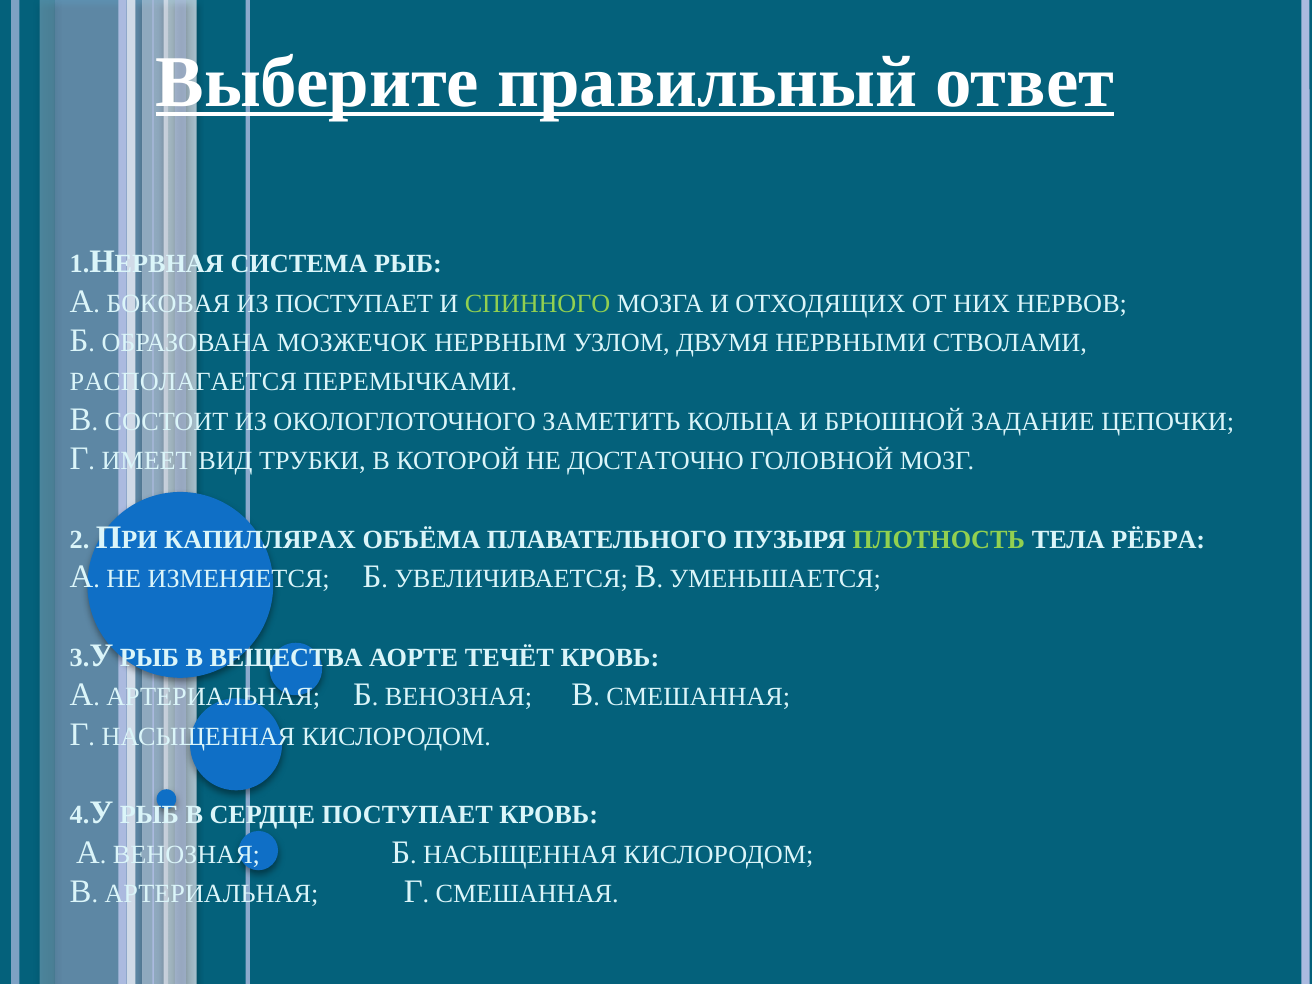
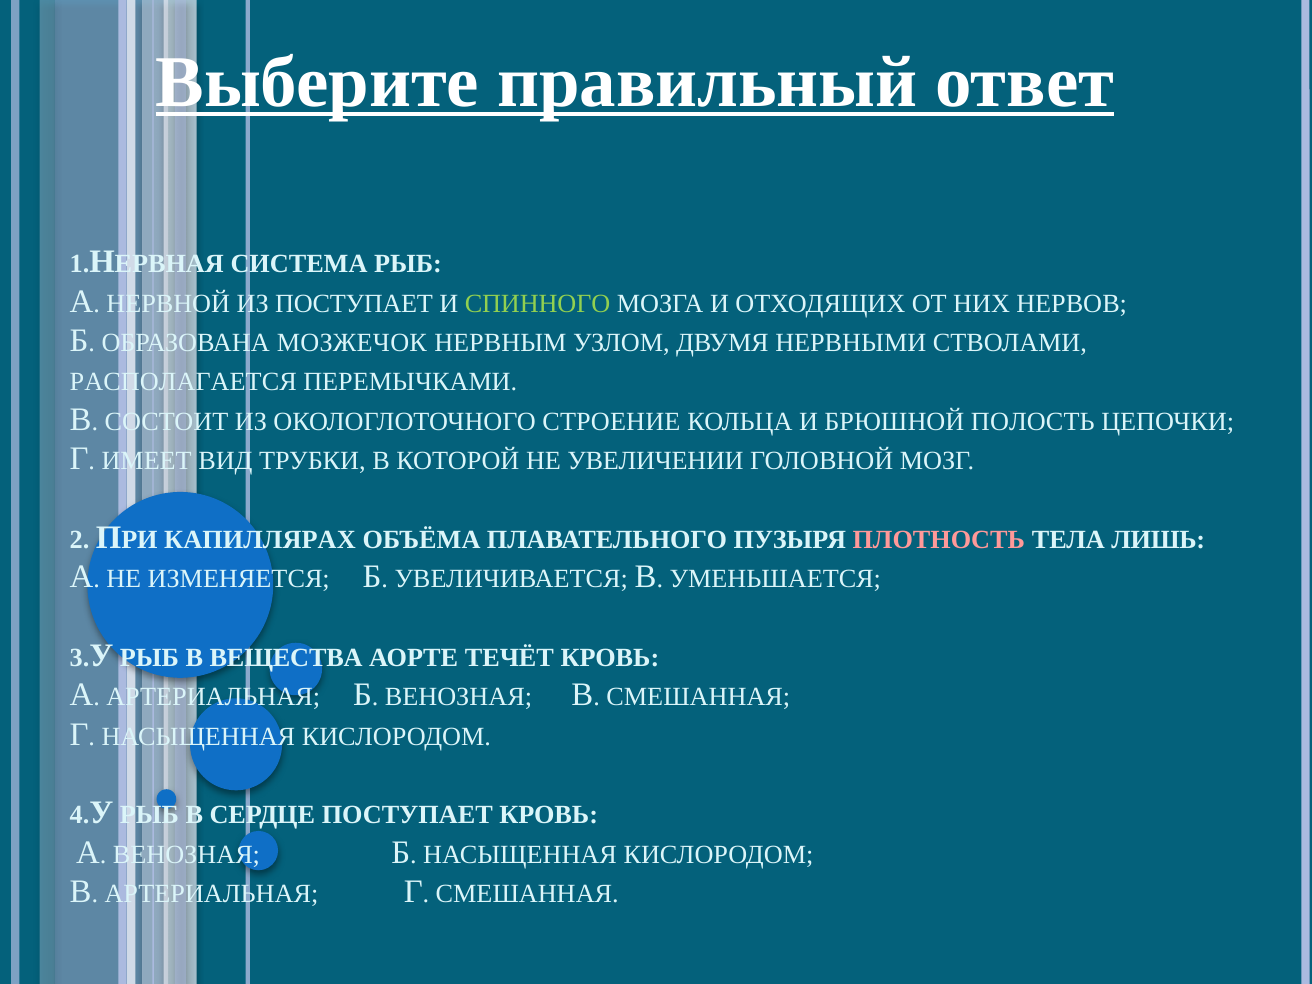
БОКОВАЯ: БОКОВАЯ -> НЕРВНОЙ
ЗАМЕТИТЬ: ЗАМЕТИТЬ -> СТРОЕНИЕ
ЗАДАНИЕ: ЗАДАНИЕ -> ПОЛОСТЬ
ДОСТАТОЧНО: ДОСТАТОЧНО -> УВЕЛИЧЕНИИ
ПЛОТНОСТЬ colour: light green -> pink
РЁБРА: РЁБРА -> ЛИШЬ
